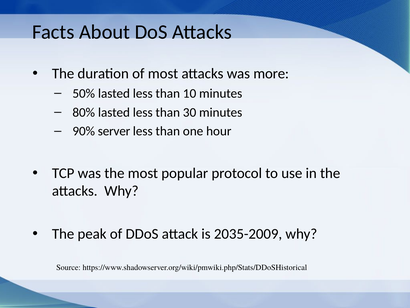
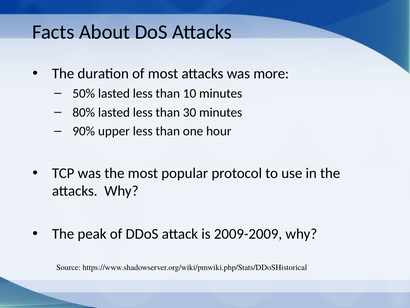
server: server -> upper
2035-2009: 2035-2009 -> 2009-2009
